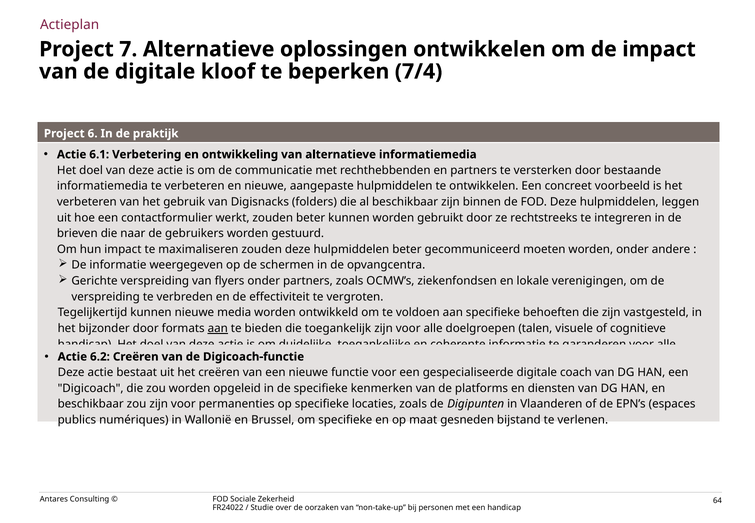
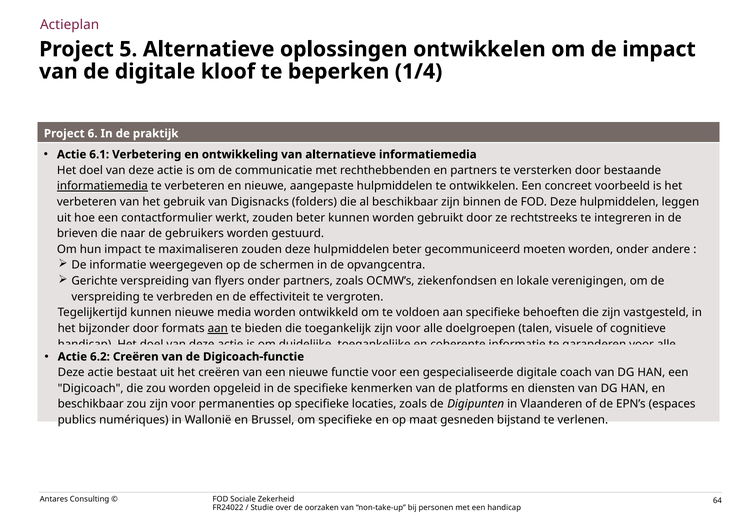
7: 7 -> 5
7/4: 7/4 -> 1/4
informatiemedia at (102, 186) underline: none -> present
